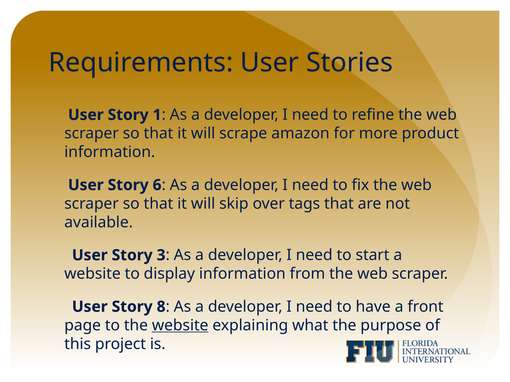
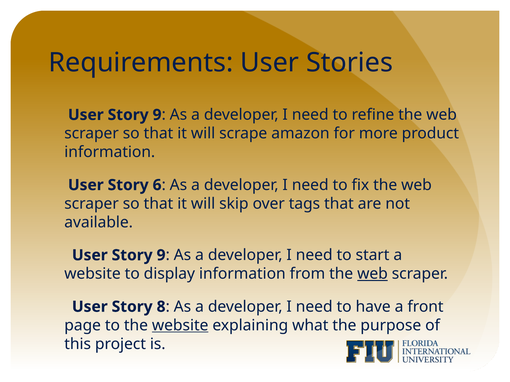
1 at (157, 115): 1 -> 9
3 at (161, 256): 3 -> 9
web at (372, 274) underline: none -> present
